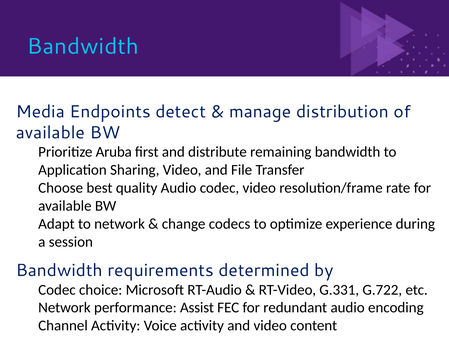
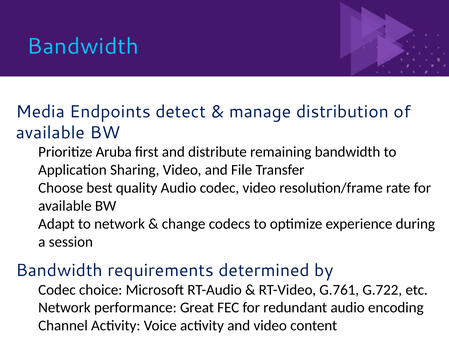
G.331: G.331 -> G.761
Assist: Assist -> Great
